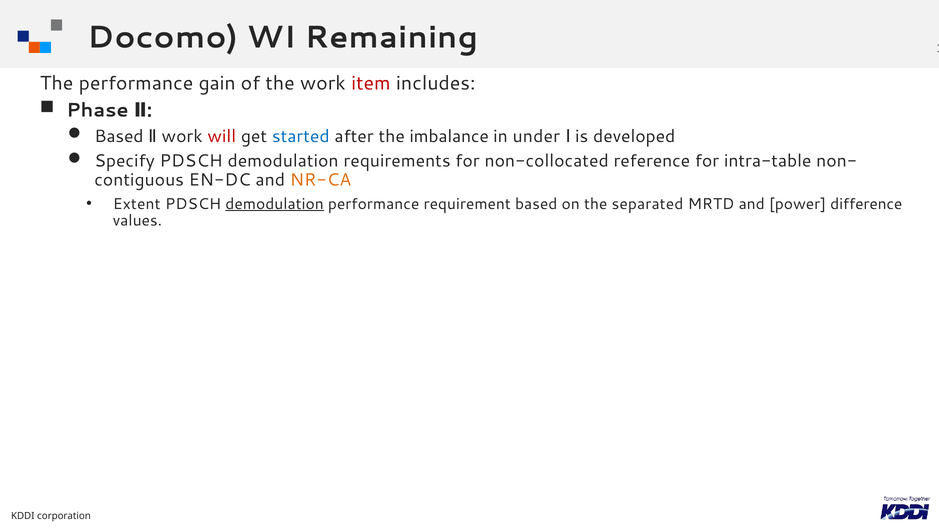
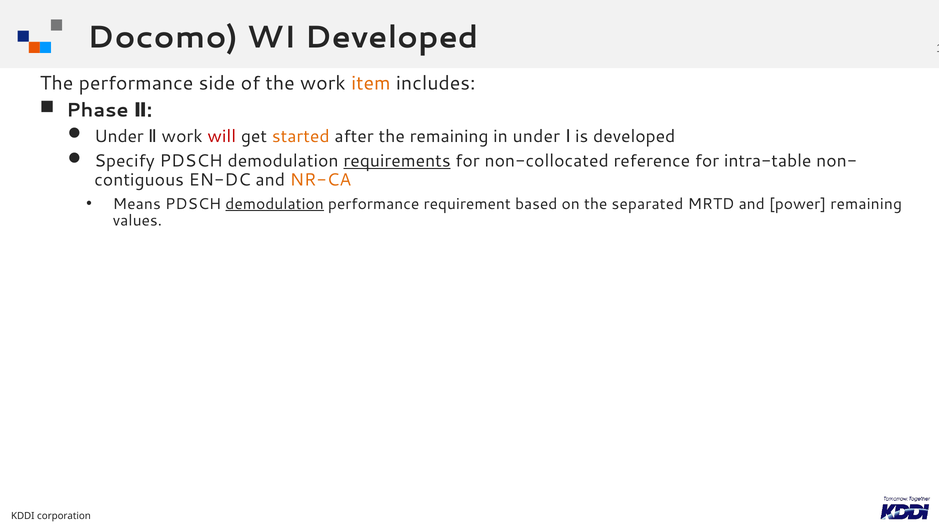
WI Remaining: Remaining -> Developed
gain: gain -> side
item colour: red -> orange
Based at (119, 136): Based -> Under
started colour: blue -> orange
the imbalance: imbalance -> remaining
requirements underline: none -> present
Extent: Extent -> Means
power difference: difference -> remaining
